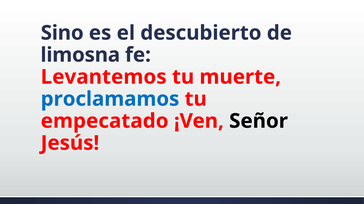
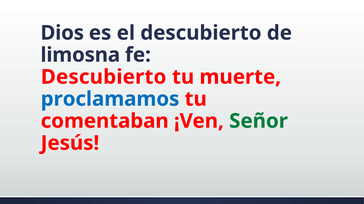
Sino: Sino -> Dios
Levantemos at (104, 77): Levantemos -> Descubierto
empecatado: empecatado -> comentaban
Señor colour: black -> green
